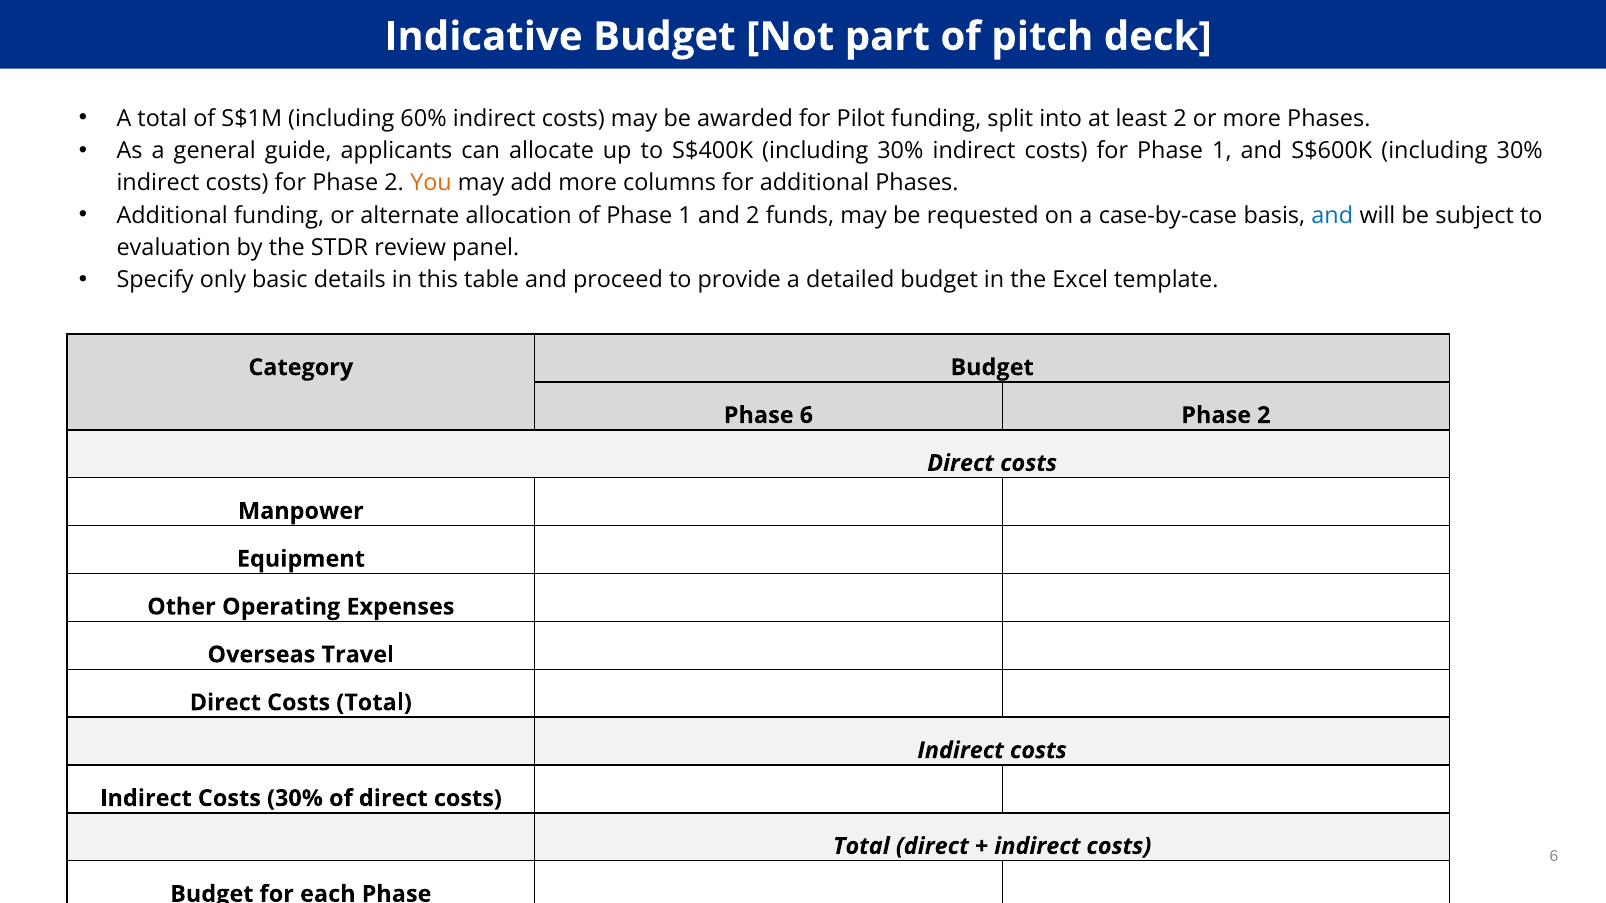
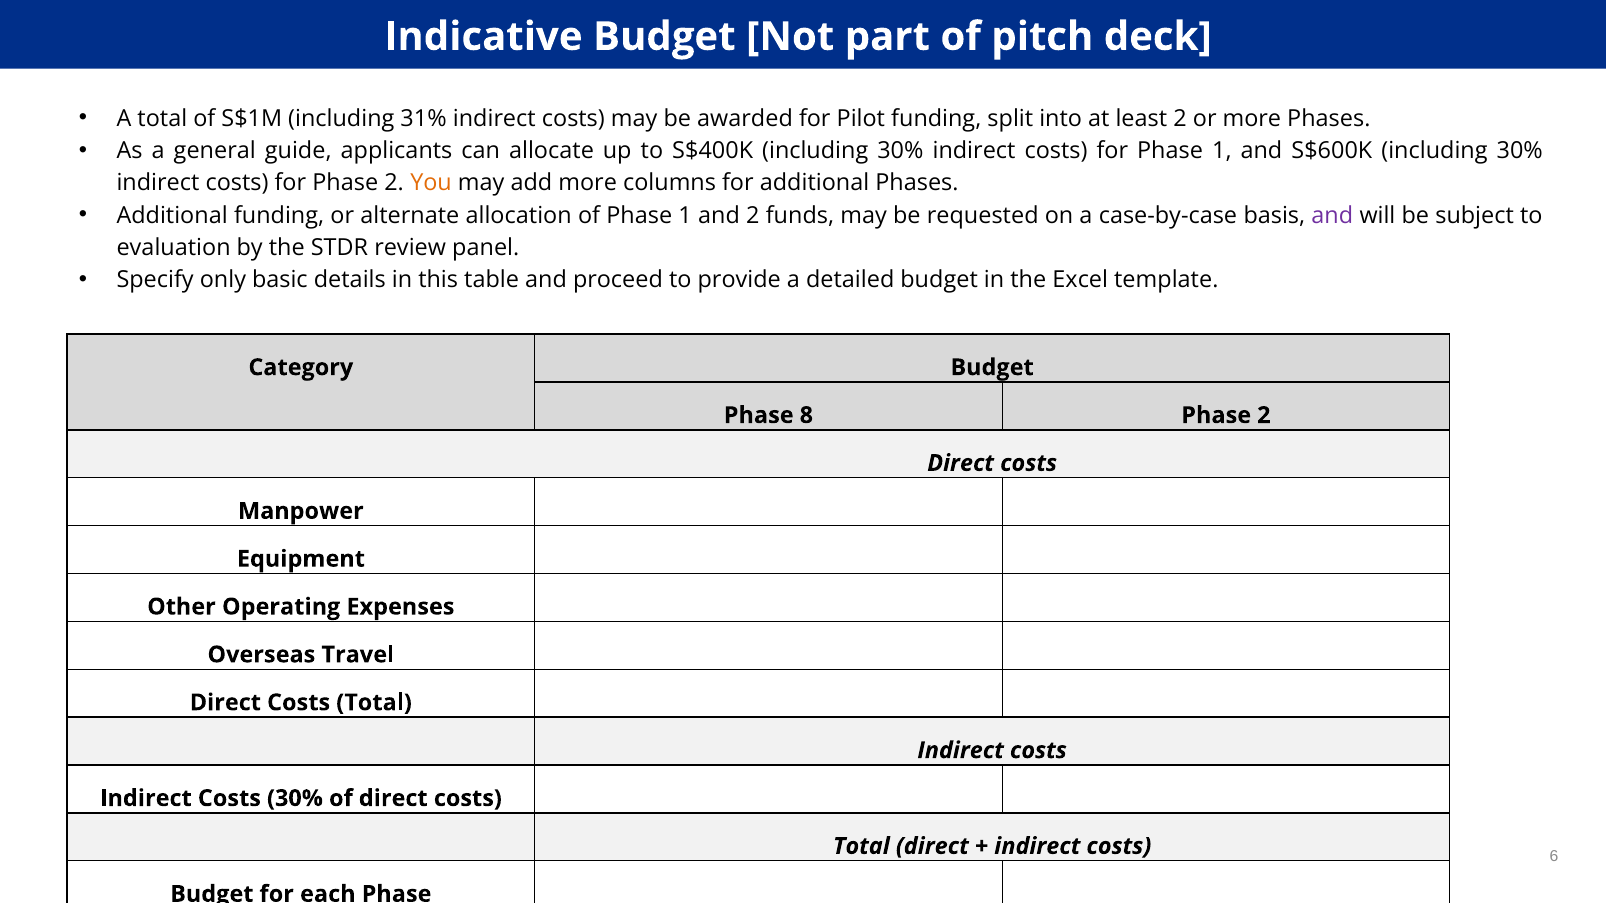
60%: 60% -> 31%
and at (1332, 215) colour: blue -> purple
Phase 6: 6 -> 8
